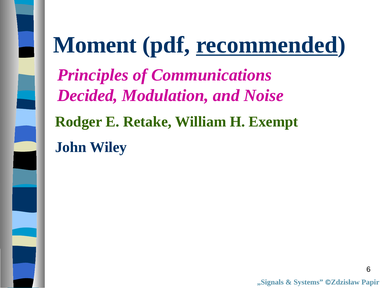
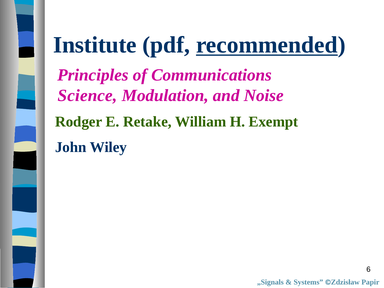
Moment: Moment -> Institute
Decided: Decided -> Science
